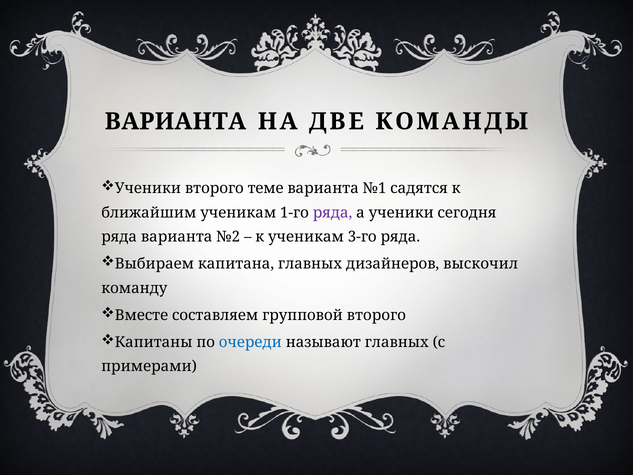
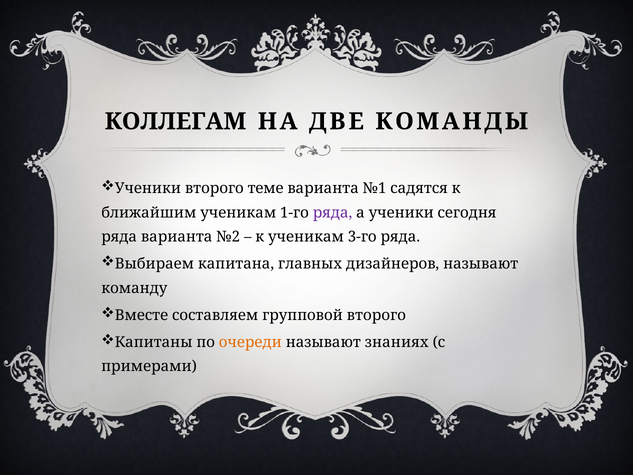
ВАРИАНТА at (175, 121): ВАРИАНТА -> КОЛЛЕГАМ
дизайнеров выскочил: выскочил -> называют
очереди colour: blue -> orange
называют главных: главных -> знаниях
